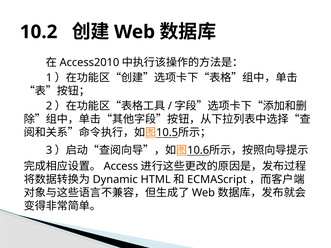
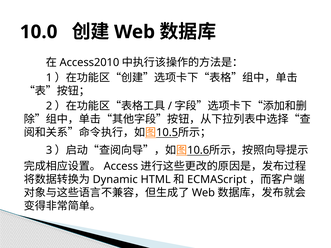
10.2: 10.2 -> 10.0
